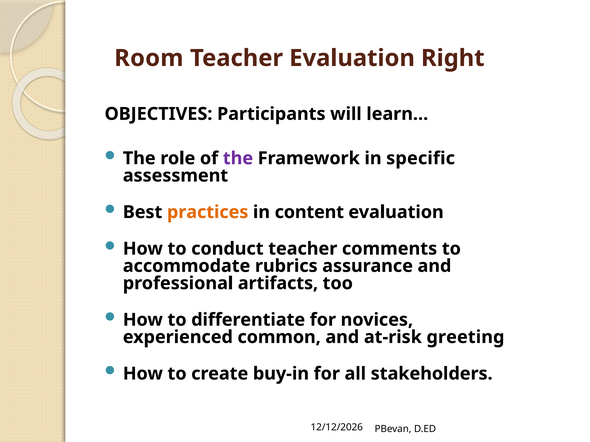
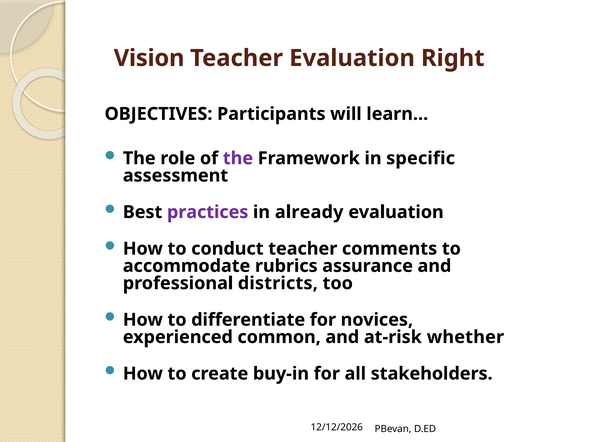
Room: Room -> Vision
practices colour: orange -> purple
content: content -> already
artifacts: artifacts -> districts
greeting: greeting -> whether
